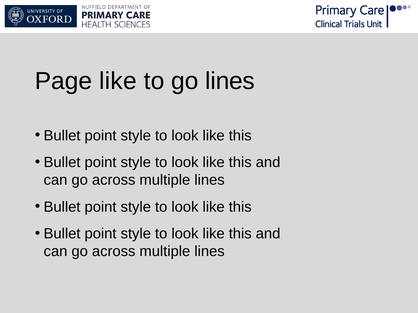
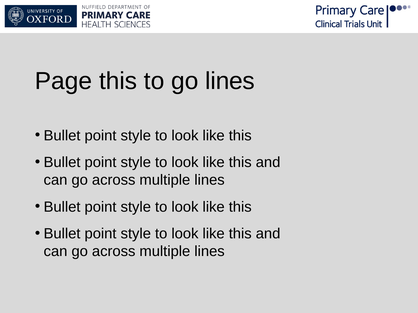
Page like: like -> this
